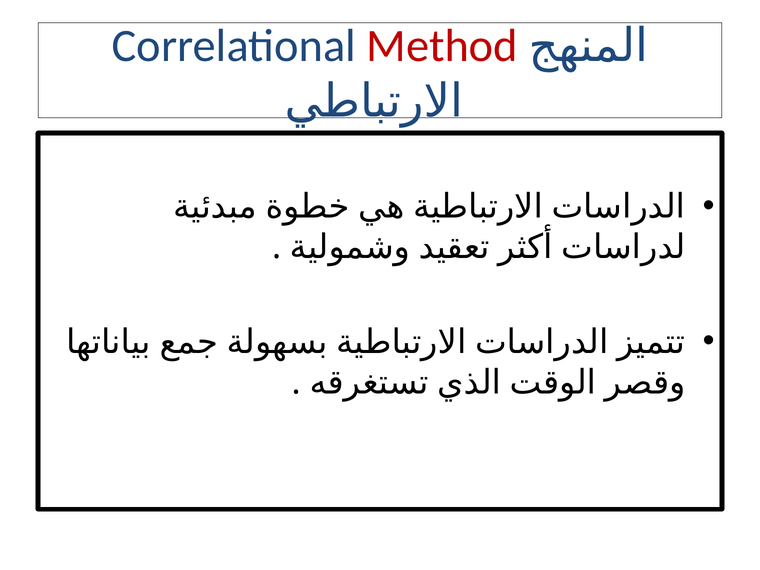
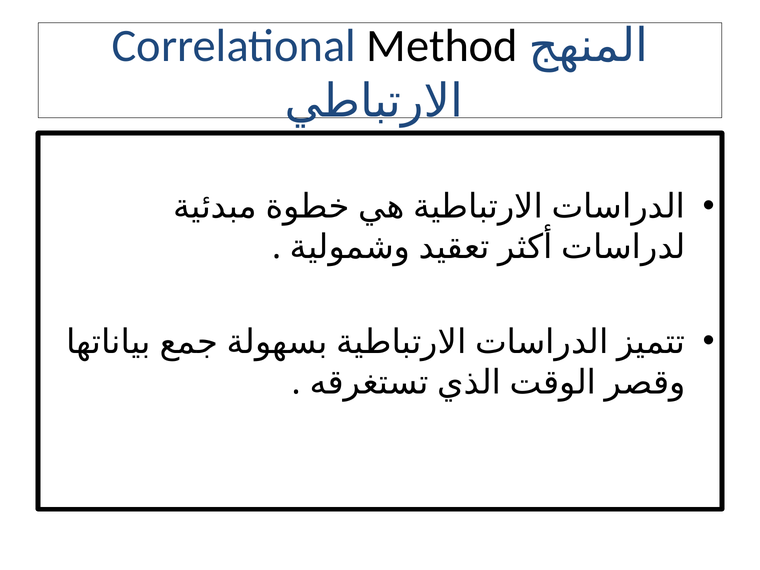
Method colour: red -> black
